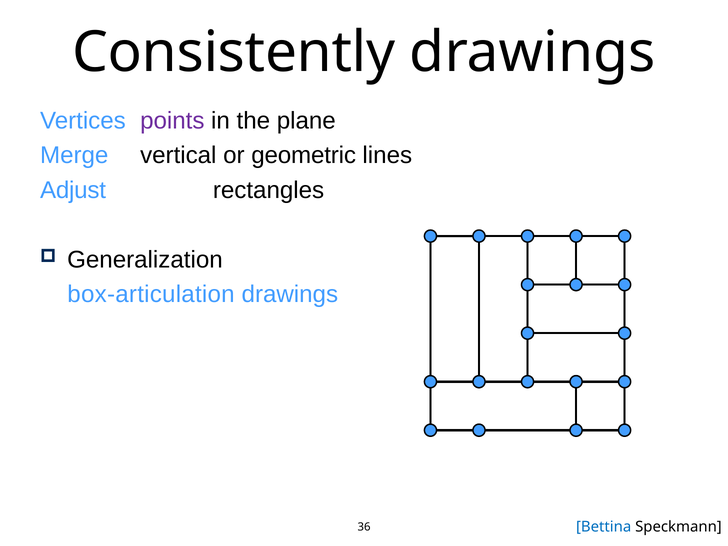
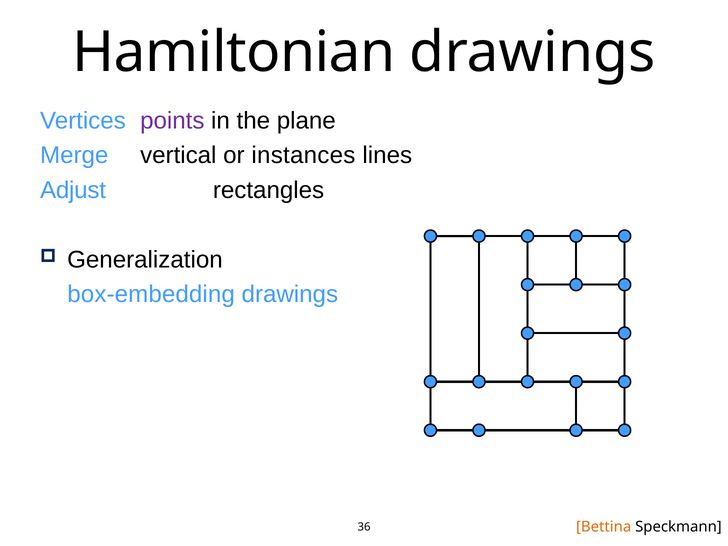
Consistently: Consistently -> Hamiltonian
geometric: geometric -> instances
box-articulation: box-articulation -> box-embedding
Bettina colour: blue -> orange
